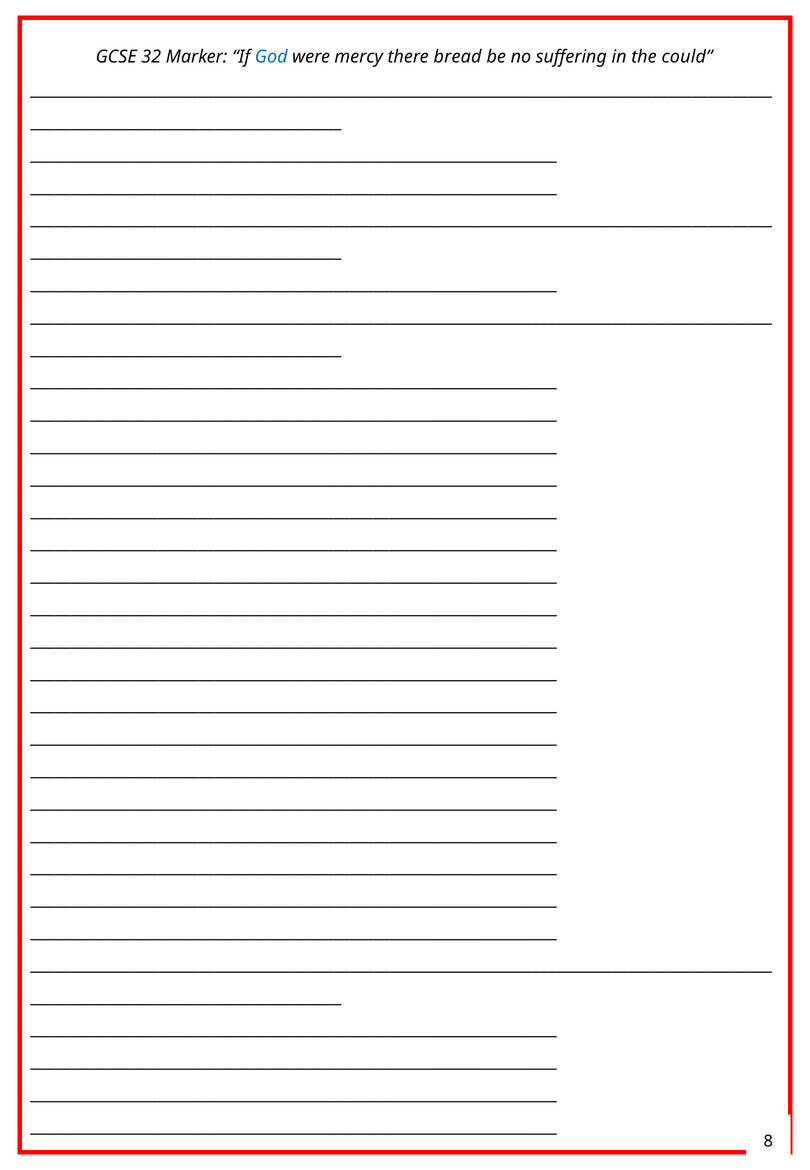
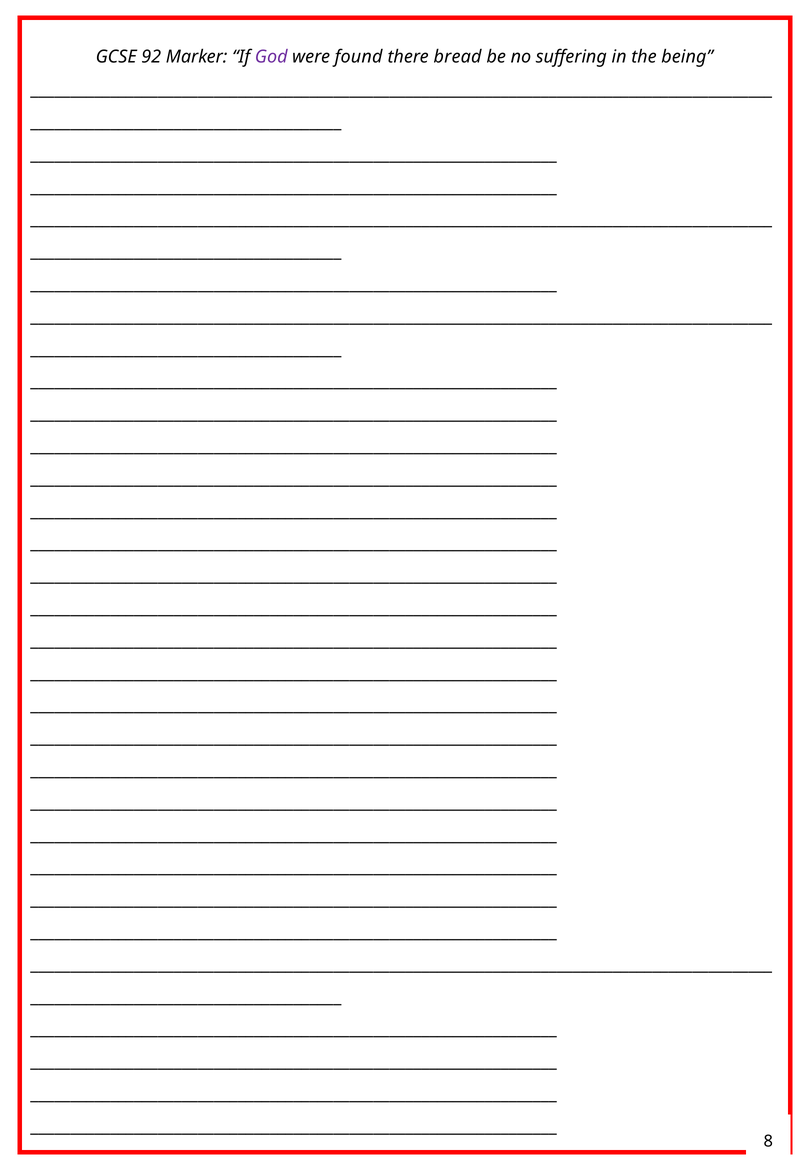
32: 32 -> 92
God colour: blue -> purple
mercy: mercy -> found
could: could -> being
